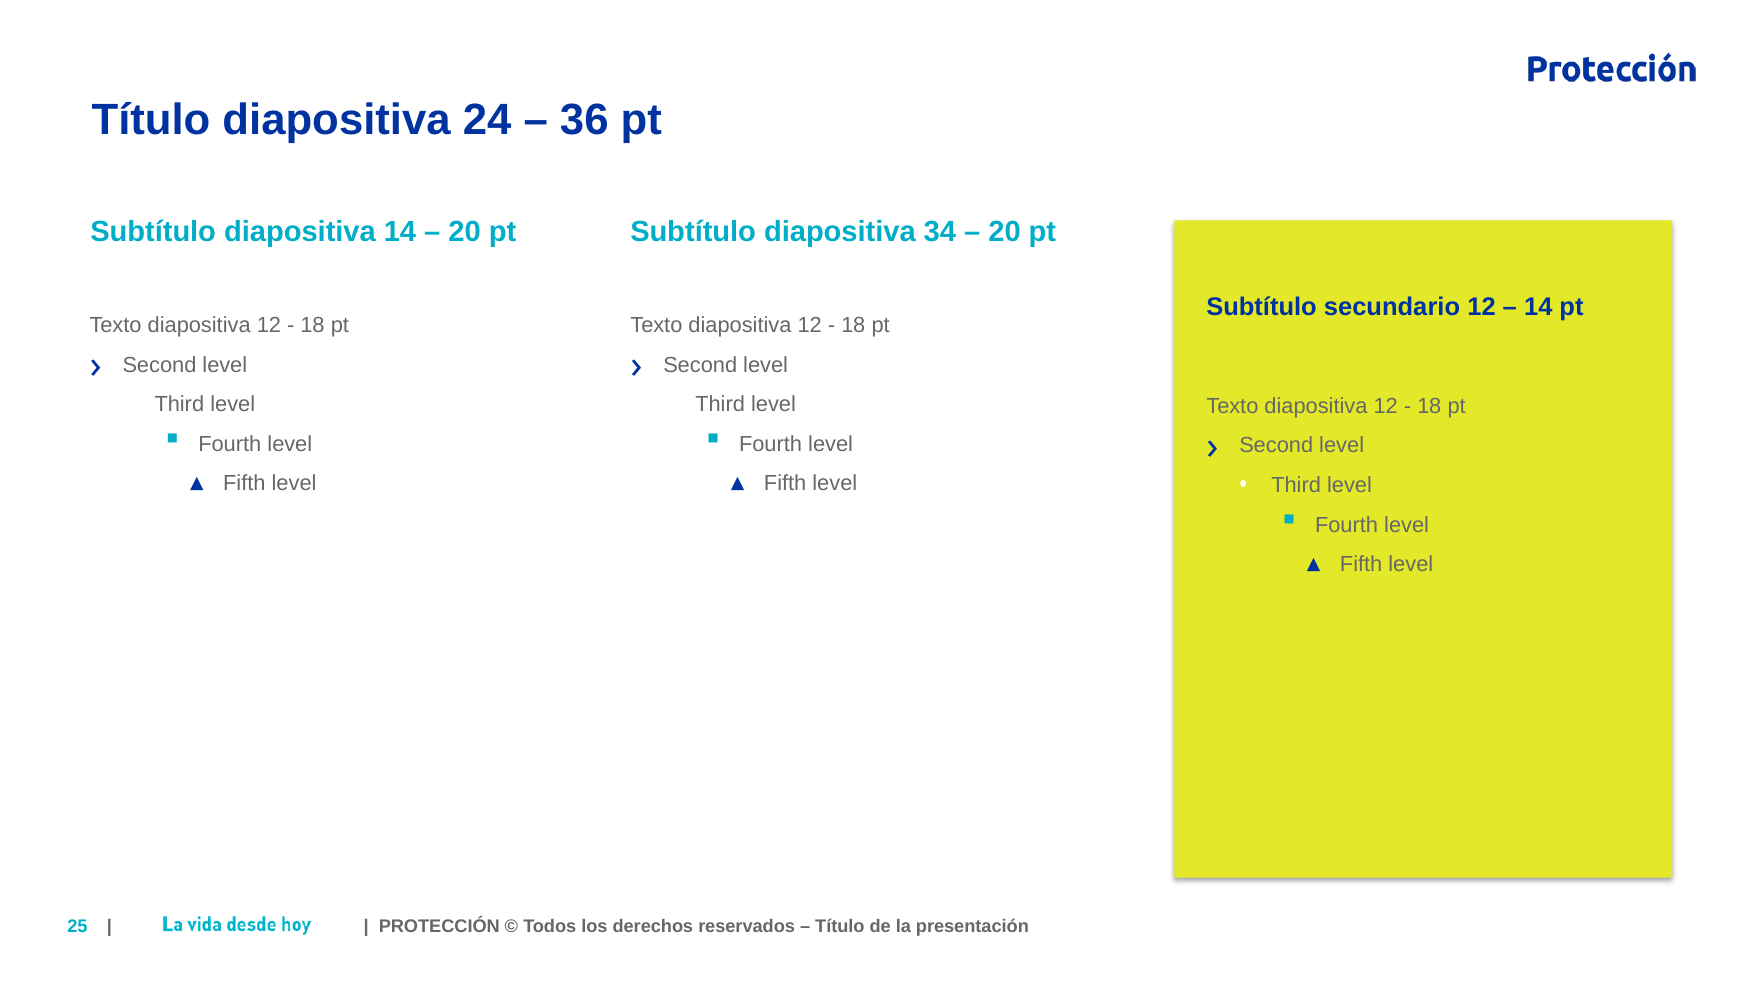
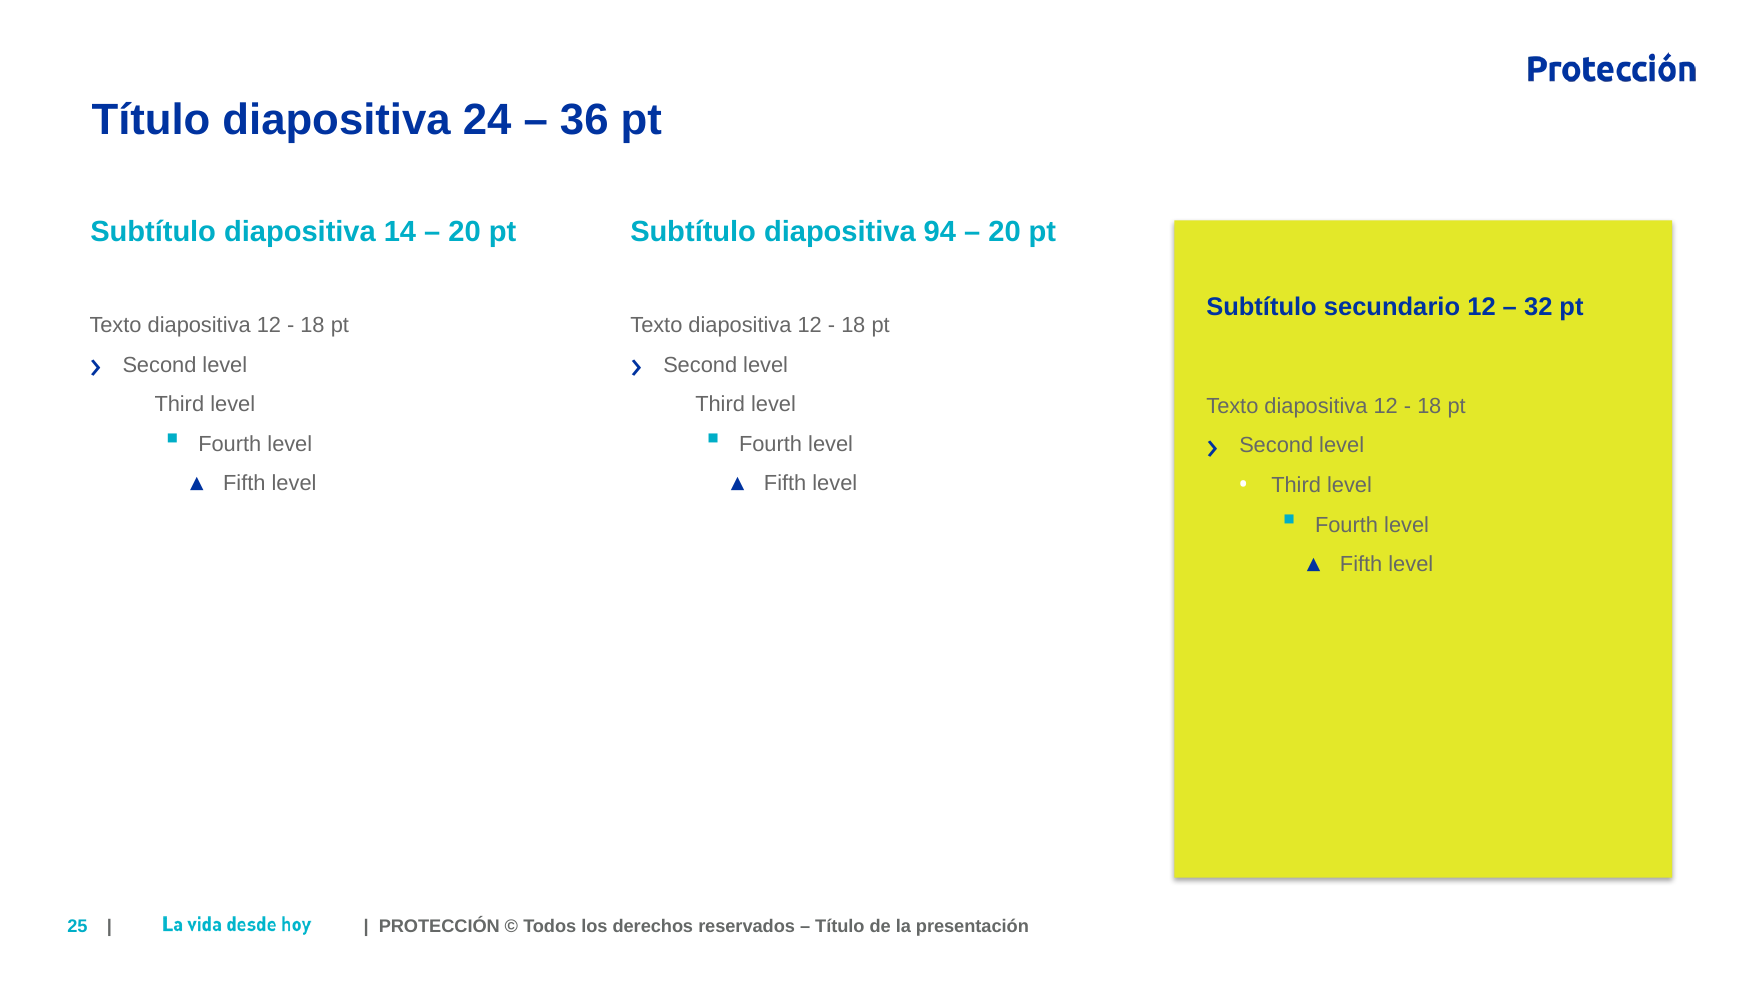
34: 34 -> 94
14 at (1538, 307): 14 -> 32
